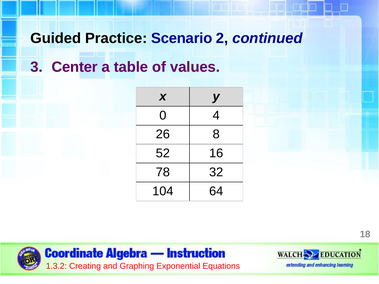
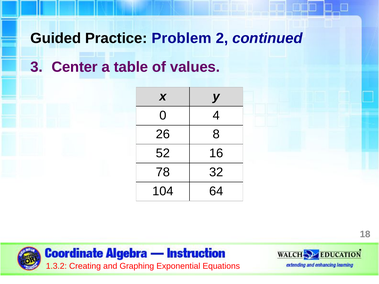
Scenario: Scenario -> Problem
